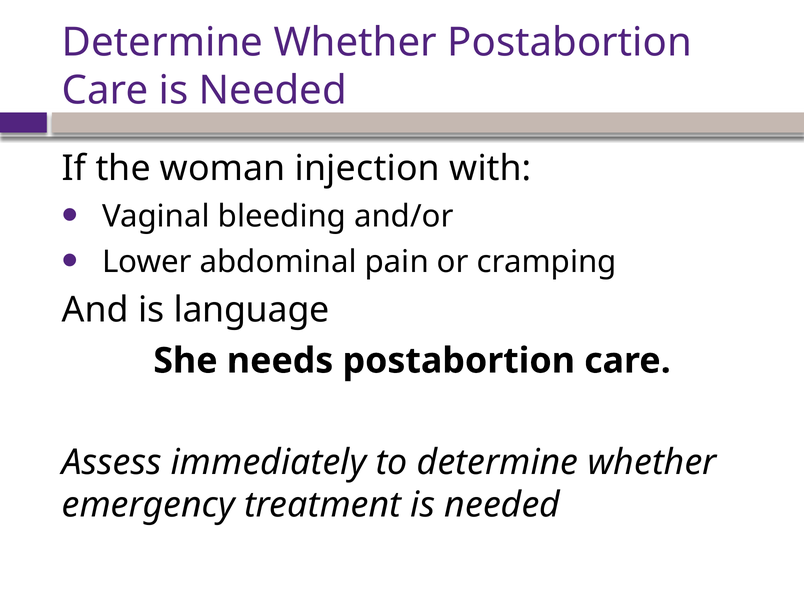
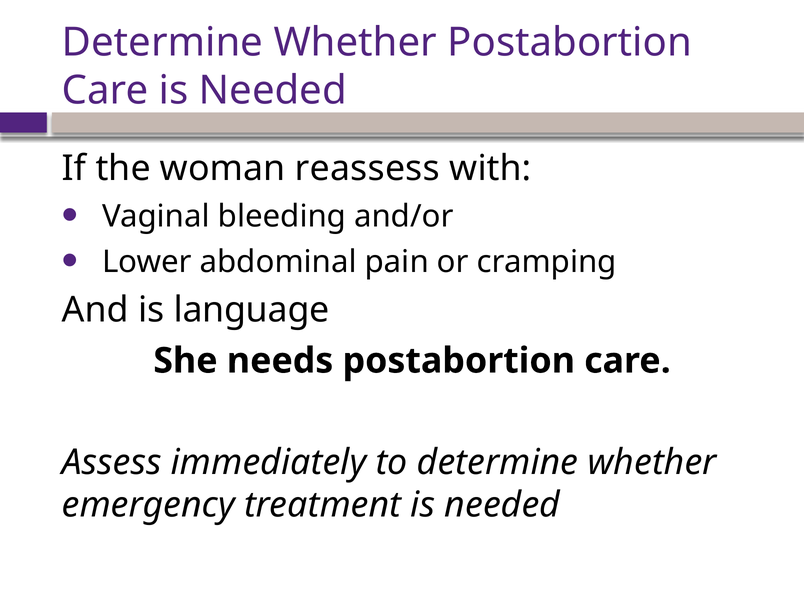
injection: injection -> reassess
